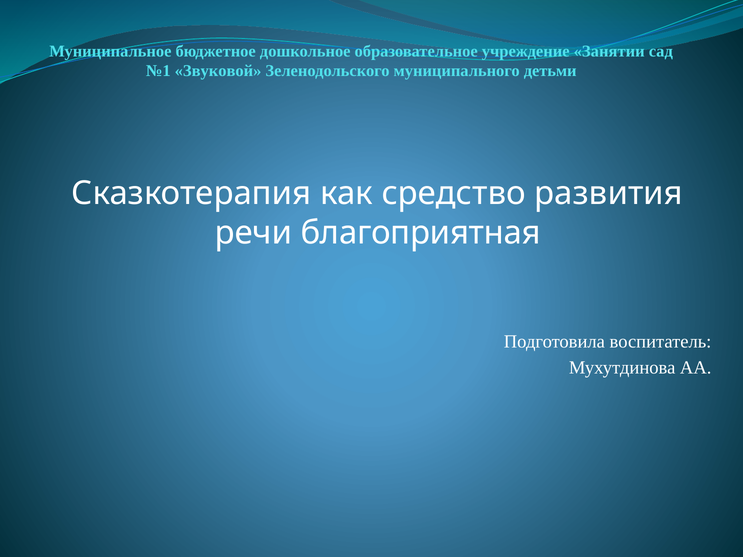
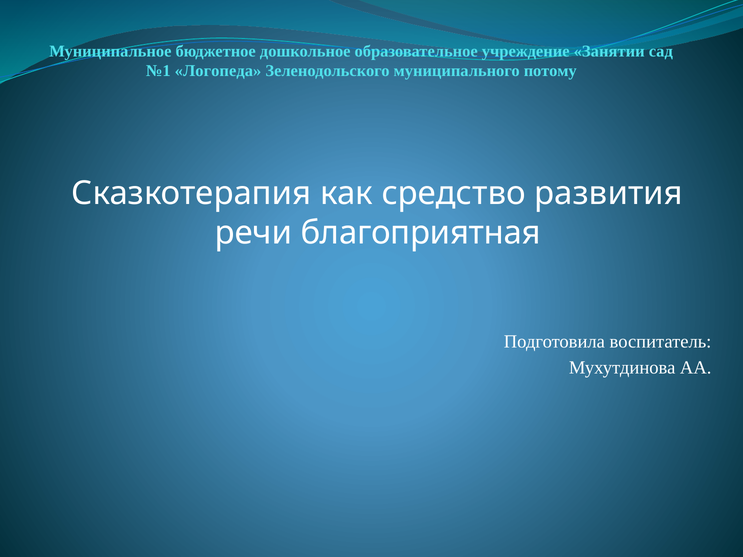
Звуковой: Звуковой -> Логопеда
детьми: детьми -> потому
